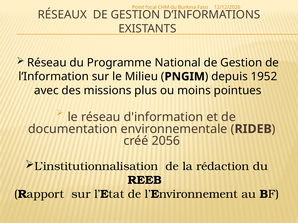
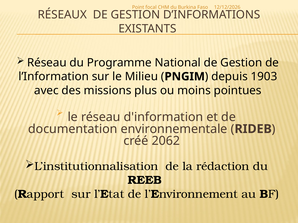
1952: 1952 -> 1903
2056: 2056 -> 2062
